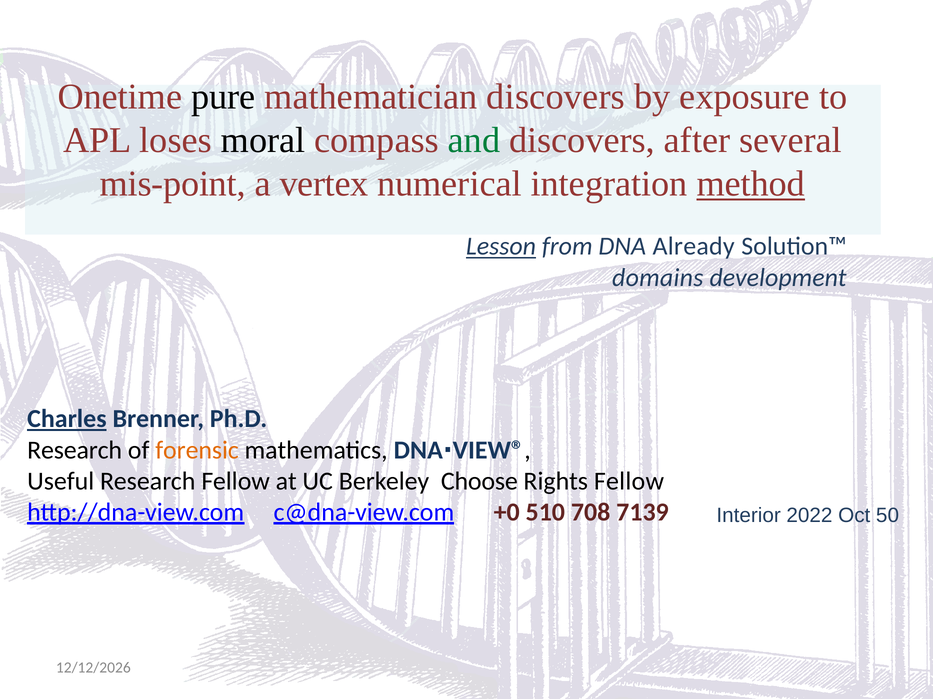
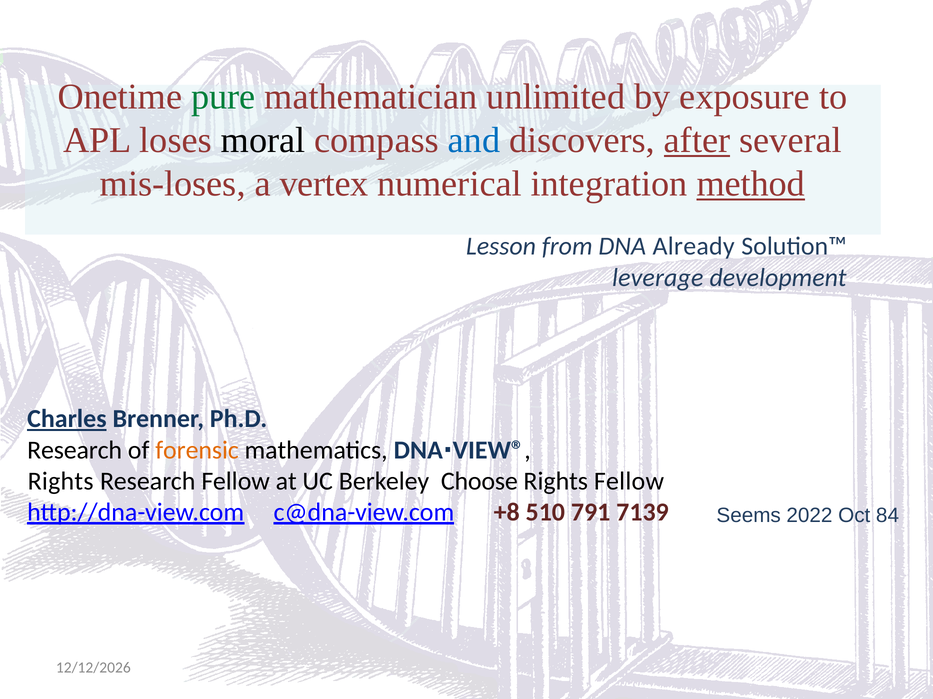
pure colour: black -> green
mathematician discovers: discovers -> unlimited
and colour: green -> blue
after underline: none -> present
mis-point: mis-point -> mis-loses
Lesson underline: present -> none
domains: domains -> leverage
Useful at (61, 482): Useful -> Rights
+0: +0 -> +8
708: 708 -> 791
Interior: Interior -> Seems
50: 50 -> 84
